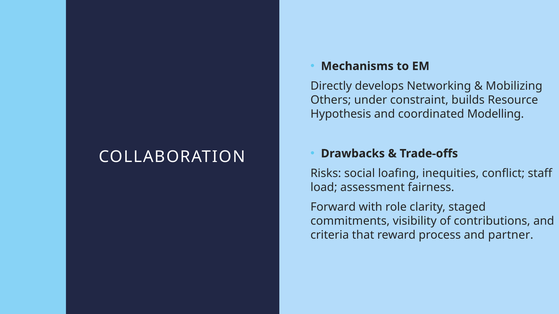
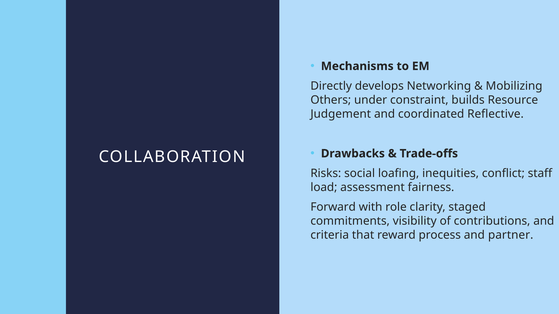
Hypothesis: Hypothesis -> Judgement
Modelling: Modelling -> Reflective
